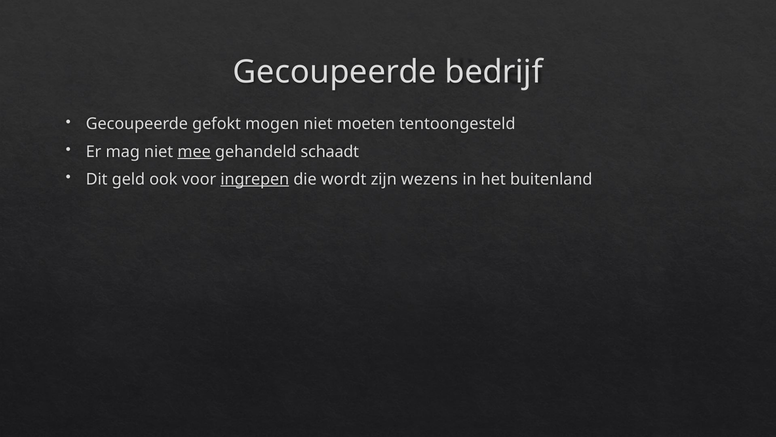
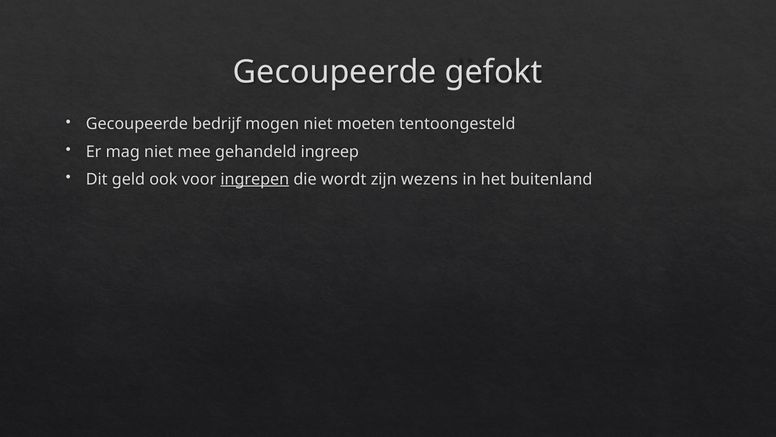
bedrijf: bedrijf -> gefokt
gefokt: gefokt -> bedrijf
mee underline: present -> none
schaadt: schaadt -> ingreep
